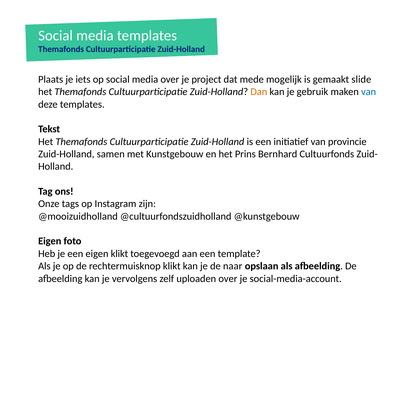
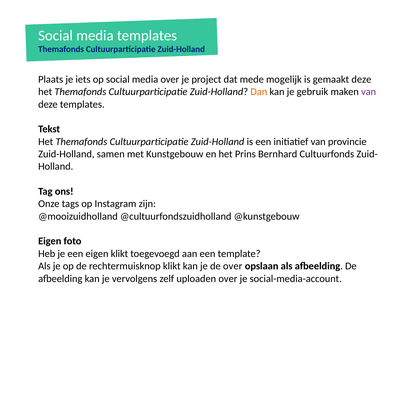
gemaakt slide: slide -> deze
van at (369, 92) colour: blue -> purple
de naar: naar -> over
